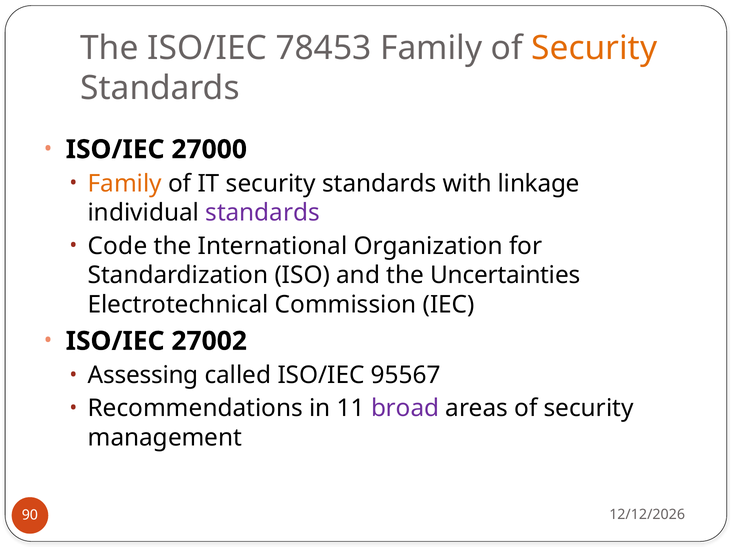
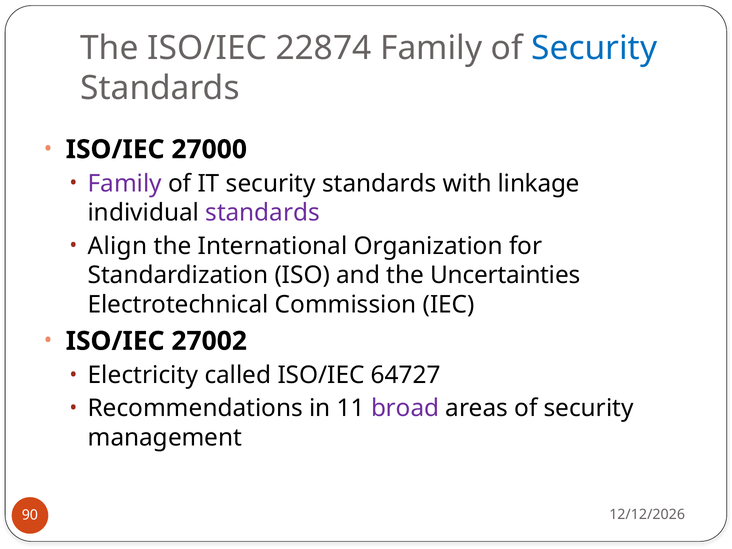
78453: 78453 -> 22874
Security at (594, 48) colour: orange -> blue
Family at (125, 184) colour: orange -> purple
Code: Code -> Align
Assessing: Assessing -> Electricity
95567: 95567 -> 64727
